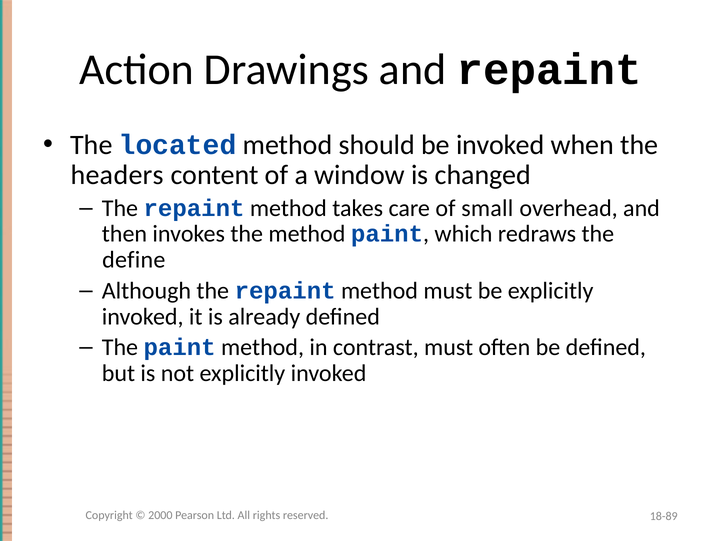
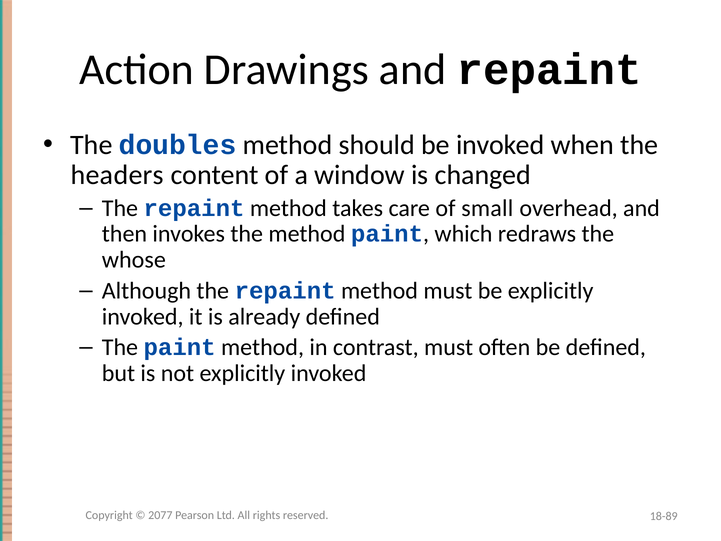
located: located -> doubles
define: define -> whose
2000: 2000 -> 2077
